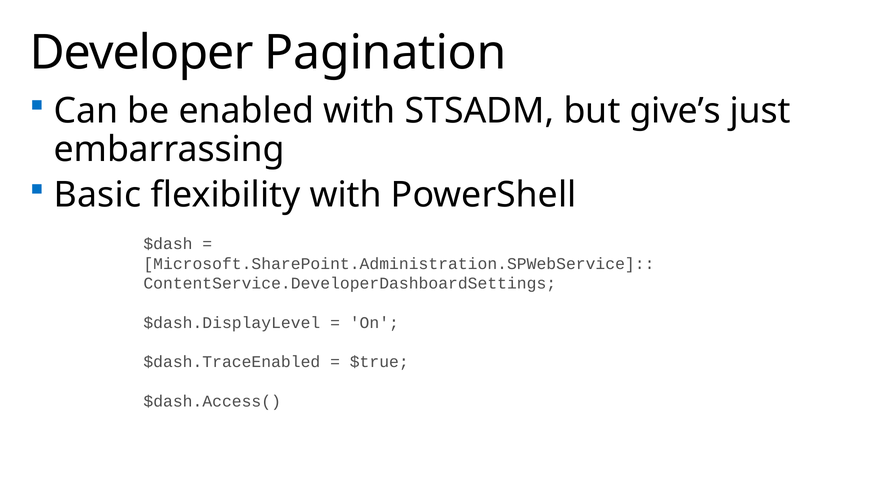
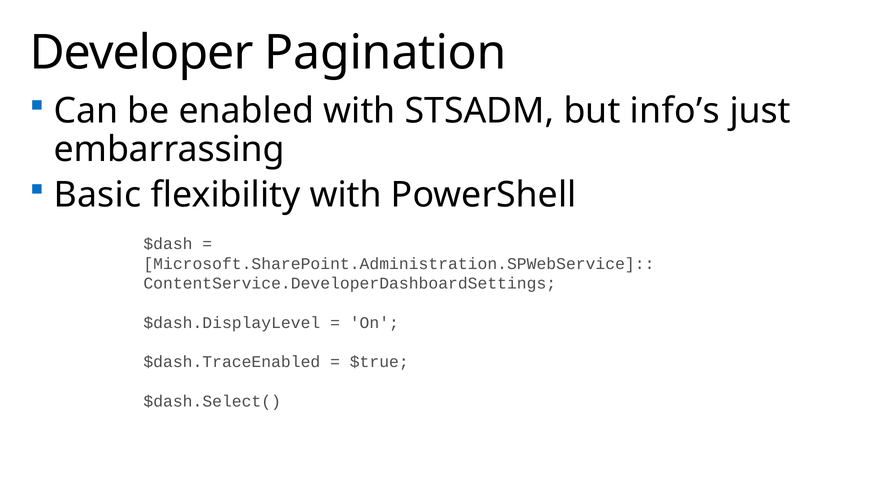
give’s: give’s -> info’s
$dash.Access(: $dash.Access( -> $dash.Select(
